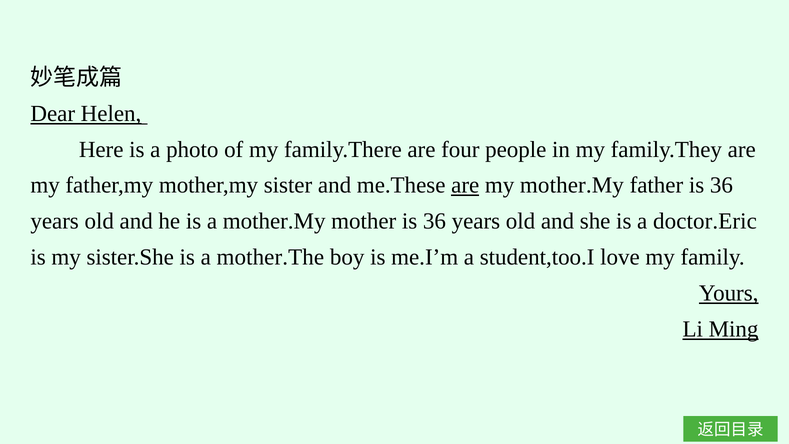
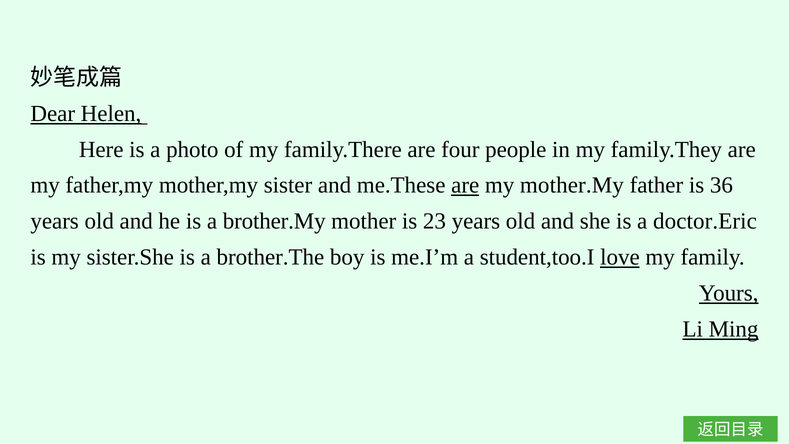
a mother.My: mother.My -> brother.My
mother is 36: 36 -> 23
mother.The: mother.The -> brother.The
love underline: none -> present
